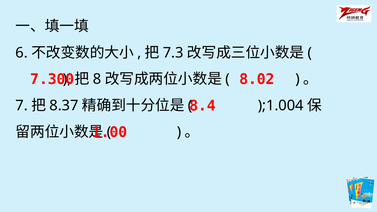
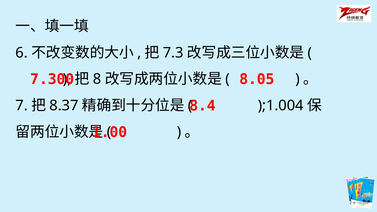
8.02: 8.02 -> 8.05
